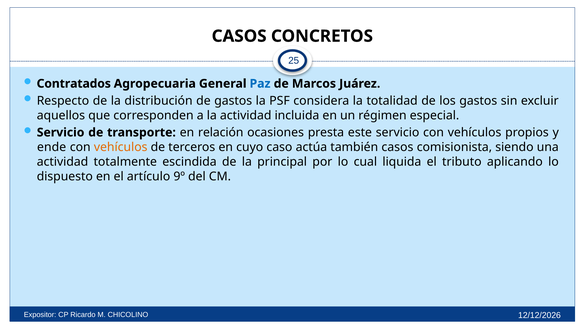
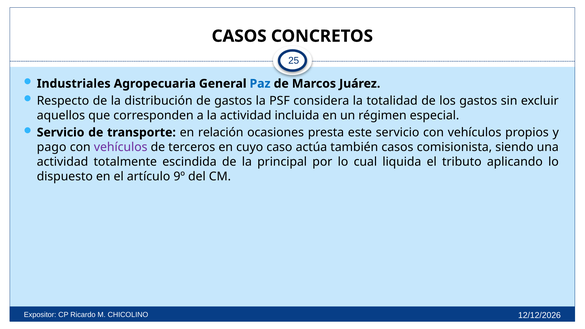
Contratados: Contratados -> Industriales
ende: ende -> pago
vehículos at (121, 147) colour: orange -> purple
